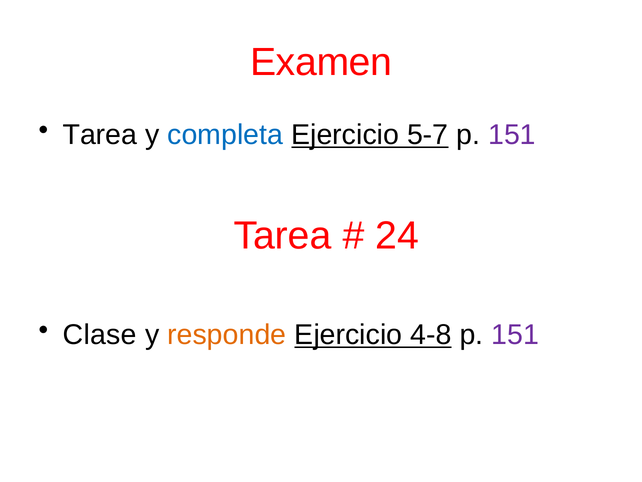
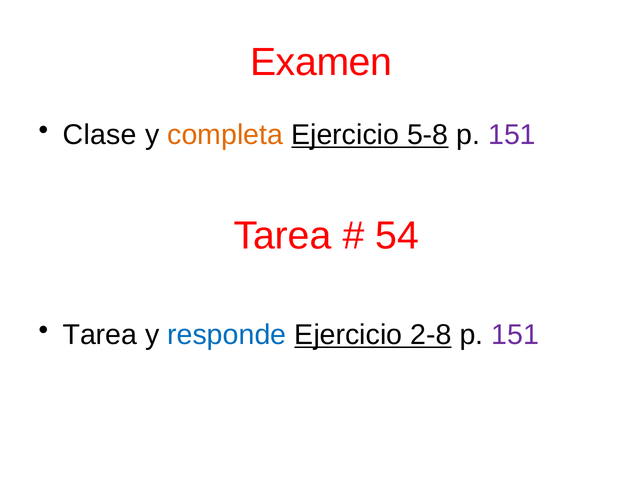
Tarea at (100, 135): Tarea -> Clase
completa colour: blue -> orange
5-7: 5-7 -> 5-8
24: 24 -> 54
Clase at (100, 334): Clase -> Tarea
responde colour: orange -> blue
4-8: 4-8 -> 2-8
